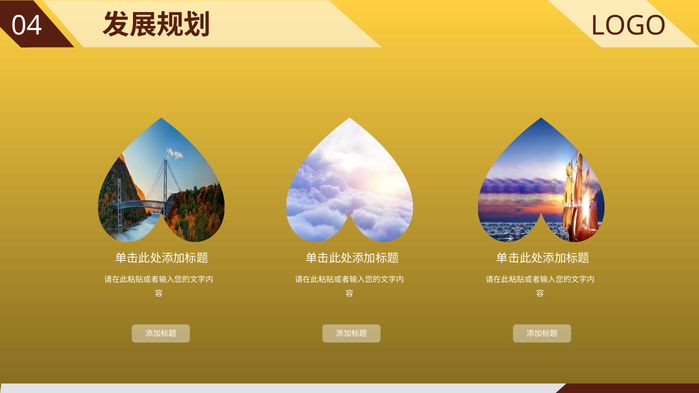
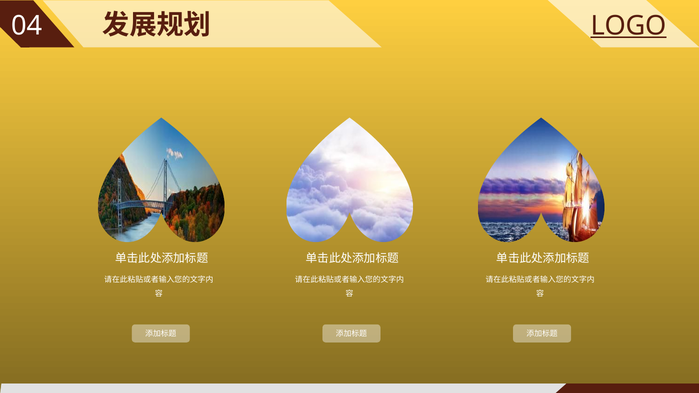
LOGO underline: none -> present
